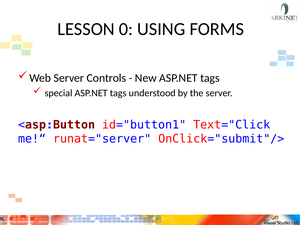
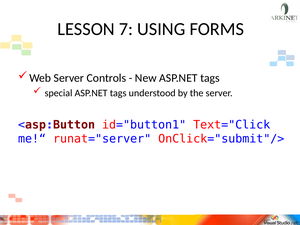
0: 0 -> 7
